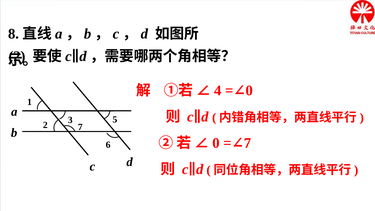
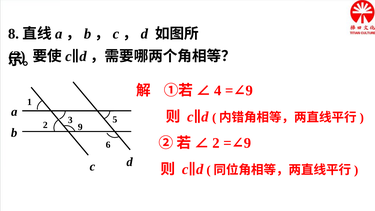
0 at (249, 90): 0 -> 9
2 7: 7 -> 9
0 at (216, 143): 0 -> 2
7 at (247, 143): 7 -> 9
